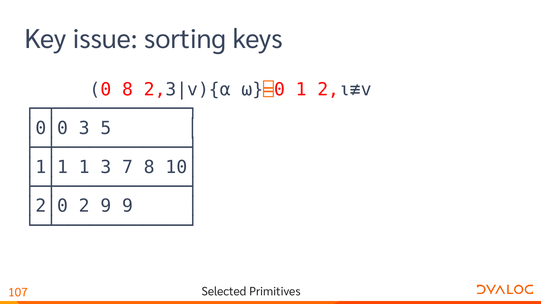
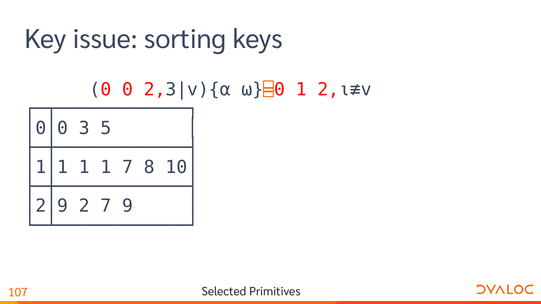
0 8: 8 -> 0
1 3: 3 -> 1
│2│0: │2│0 -> │2│9
2 9: 9 -> 7
